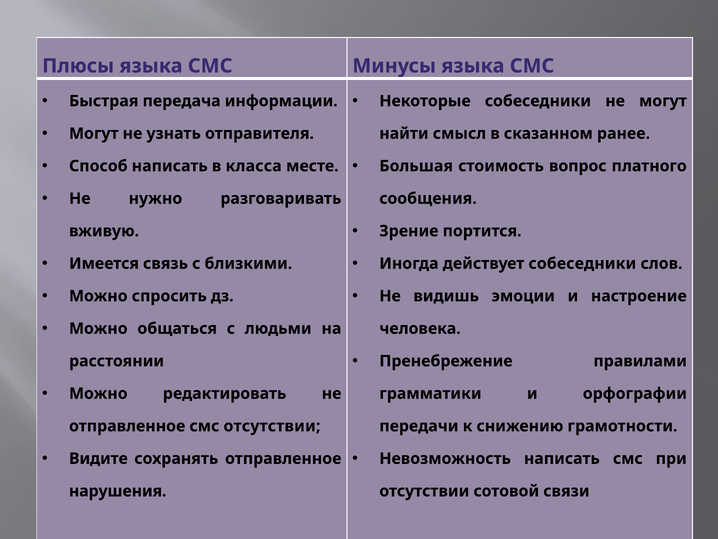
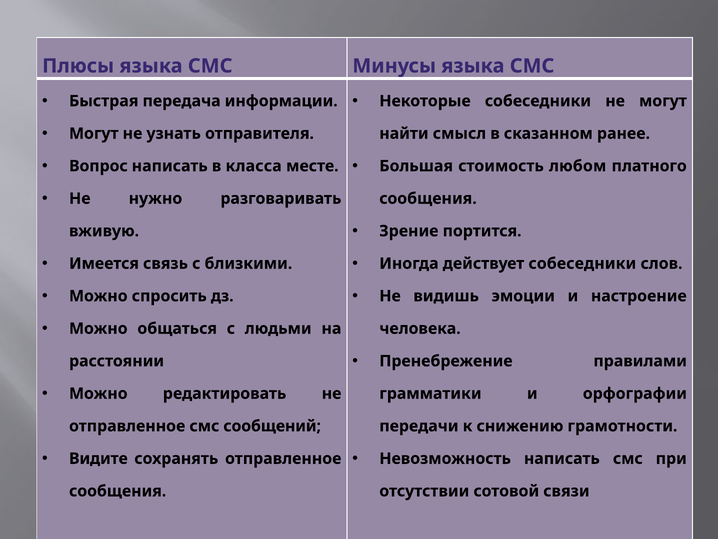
Способ: Способ -> Вопрос
вопрос: вопрос -> любом
смс отсутствии: отсутствии -> сообщений
нарушения at (118, 491): нарушения -> сообщения
